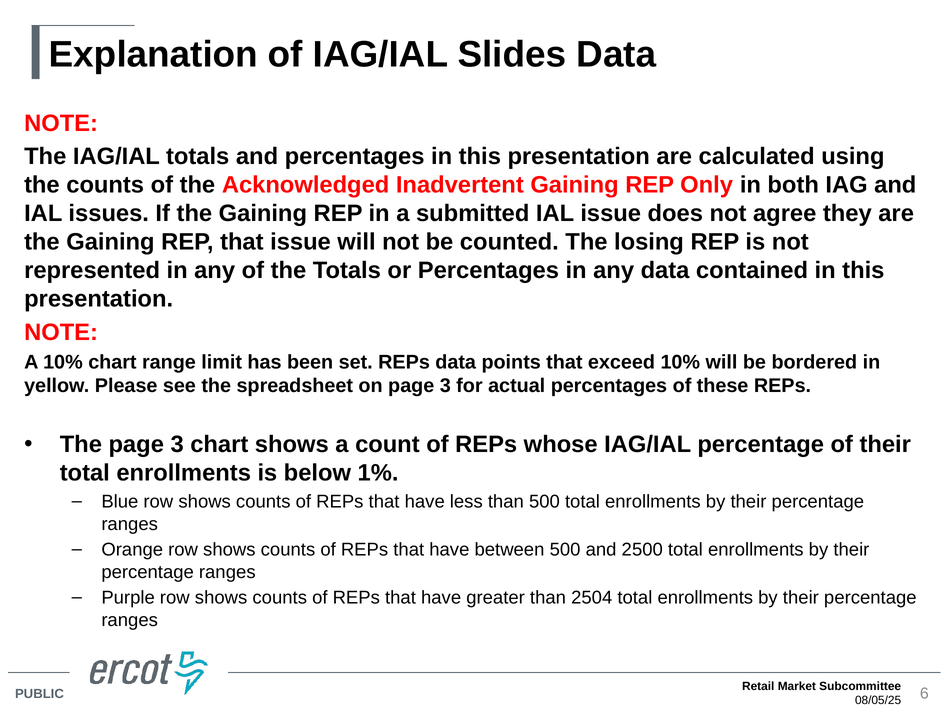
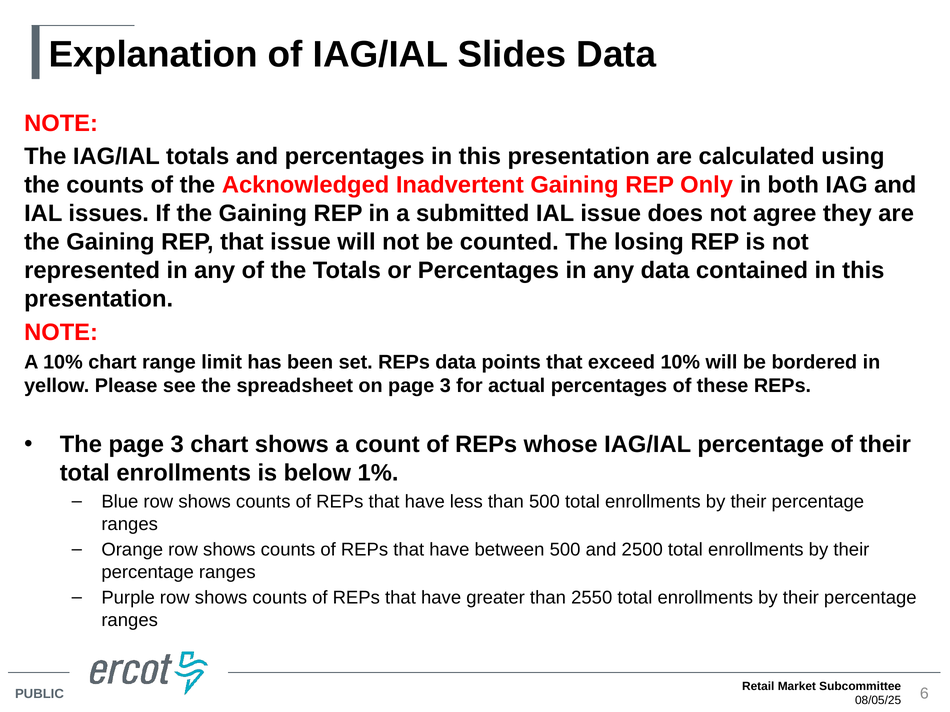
2504: 2504 -> 2550
